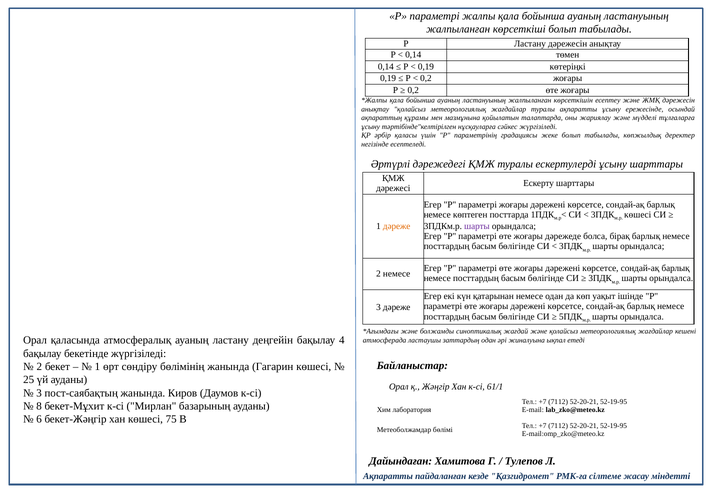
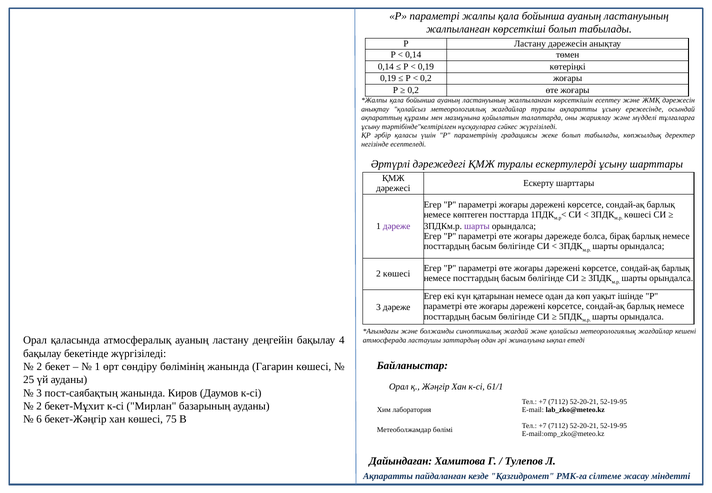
дәреже at (397, 226) colour: orange -> purple
2 немесе: немесе -> көшесі
8 at (39, 406): 8 -> 2
